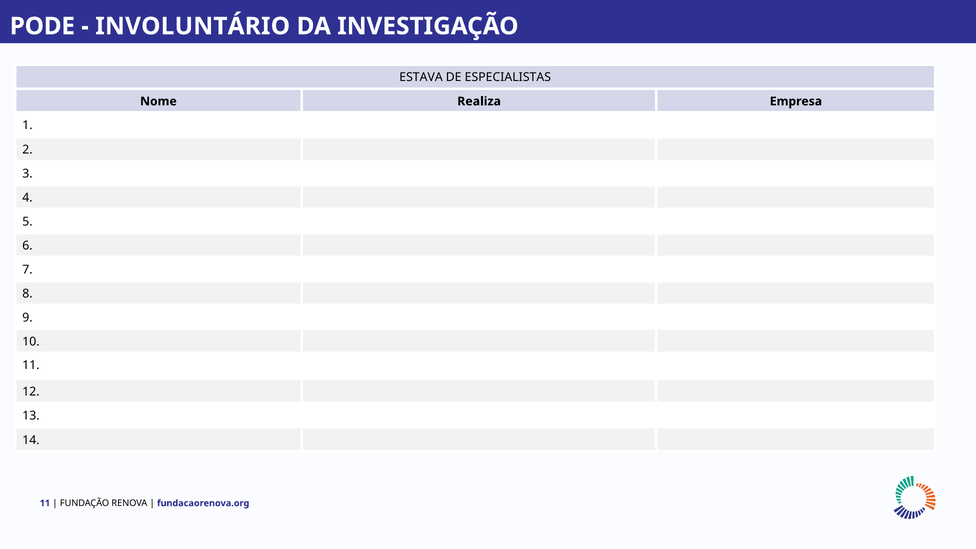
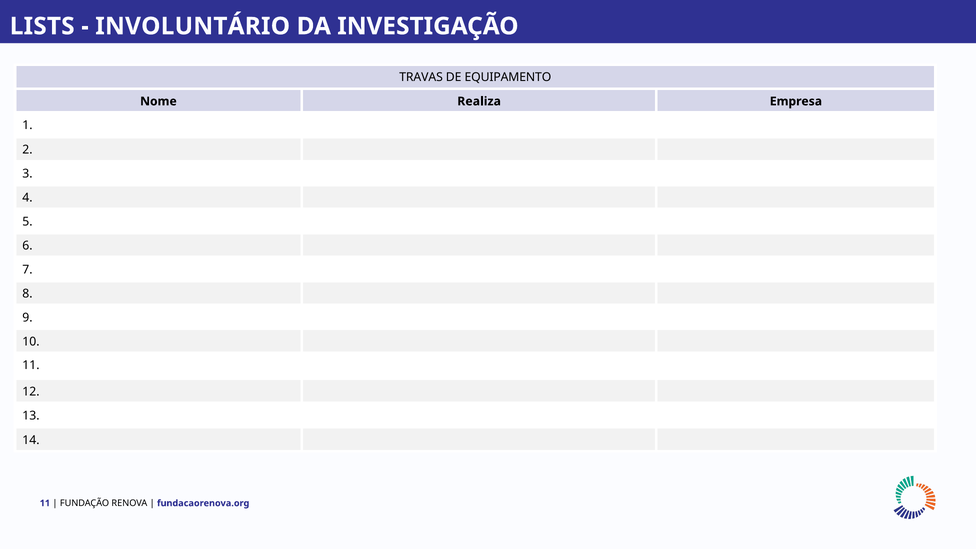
PODE: PODE -> LISTS
ESTAVA: ESTAVA -> TRAVAS
ESPECIALISTAS: ESPECIALISTAS -> EQUIPAMENTO
